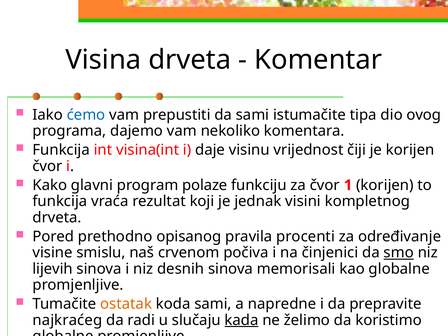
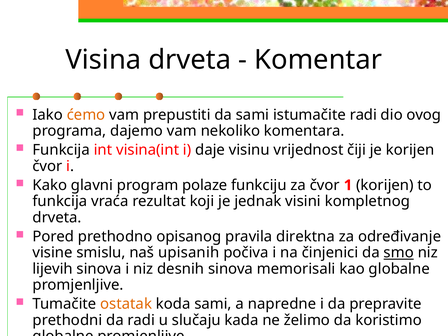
ćemo colour: blue -> orange
istumačite tipa: tipa -> radi
procenti: procenti -> direktna
crvenom: crvenom -> upisanih
najkraćeg: najkraćeg -> prethodni
kada underline: present -> none
